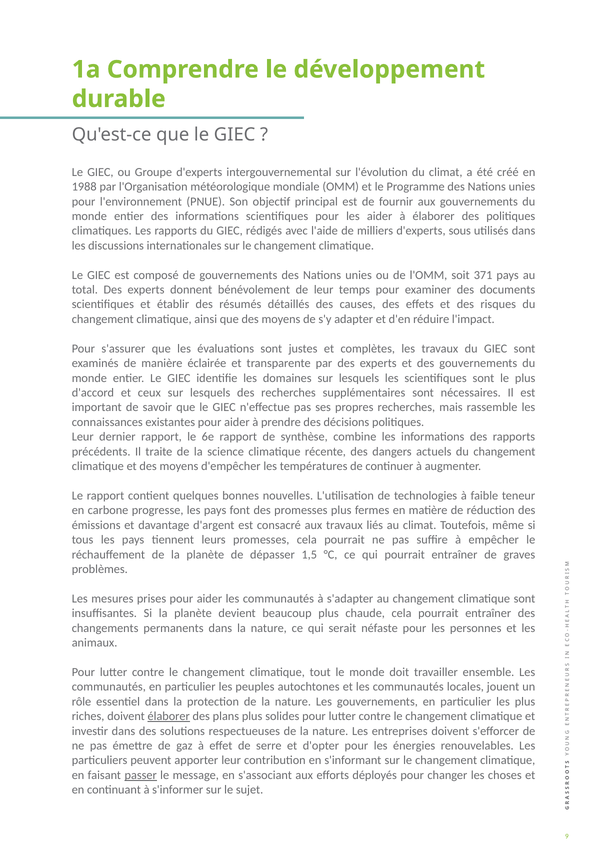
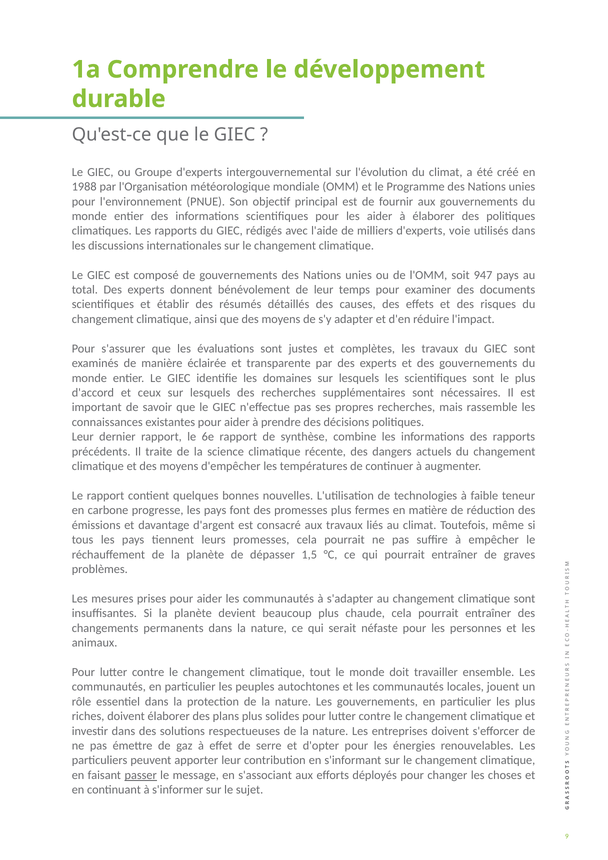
sous: sous -> voie
371: 371 -> 947
élaborer at (169, 716) underline: present -> none
